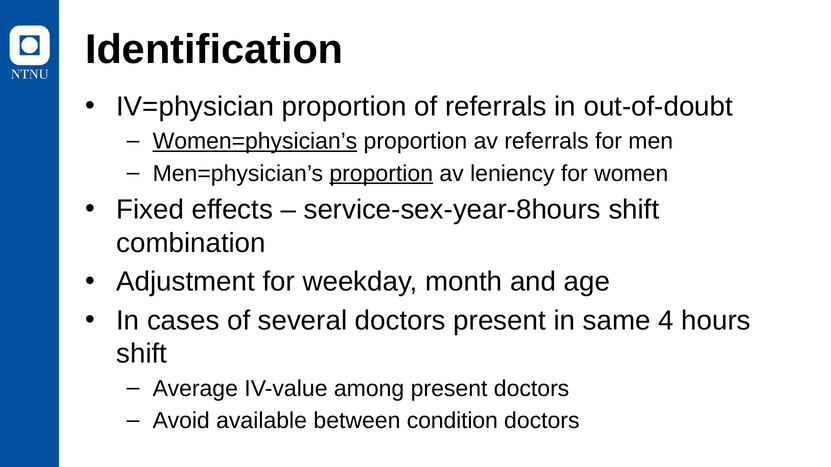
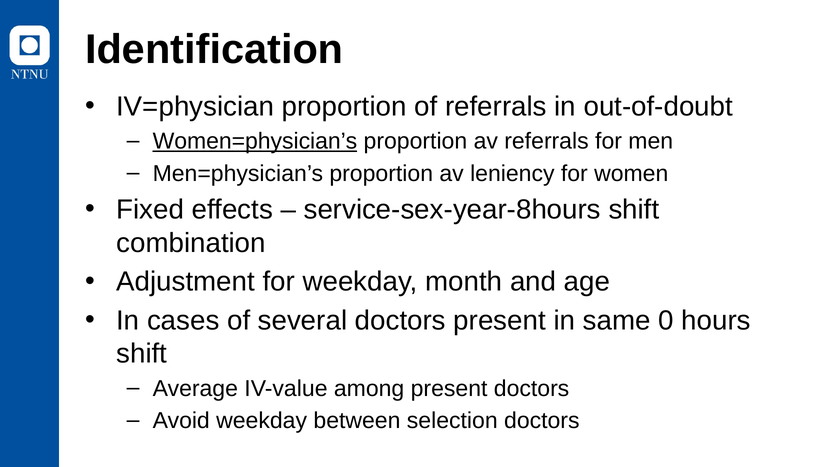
proportion at (381, 174) underline: present -> none
4: 4 -> 0
Avoid available: available -> weekday
condition: condition -> selection
